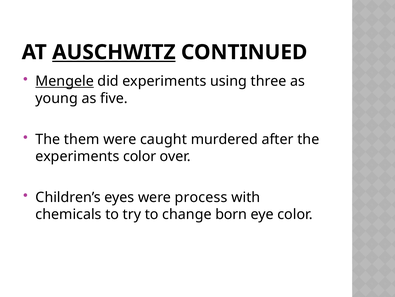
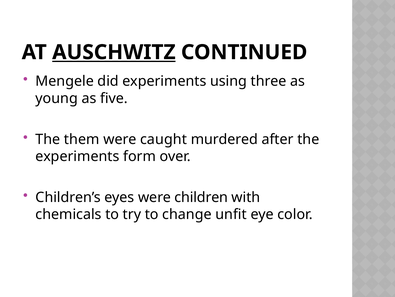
Mengele underline: present -> none
experiments color: color -> form
process: process -> children
born: born -> unfit
